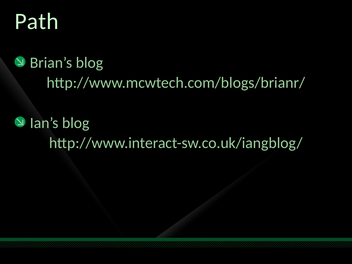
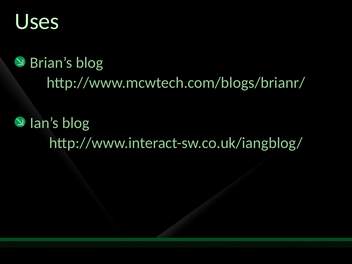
Path: Path -> Uses
